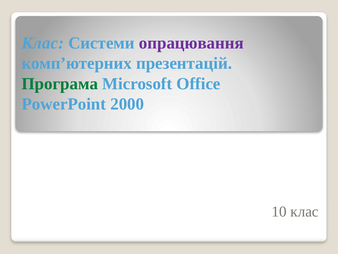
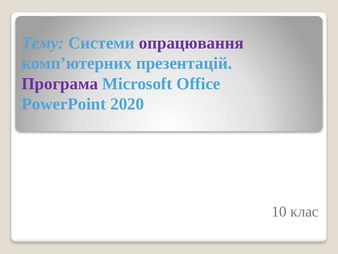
Клас at (43, 43): Клас -> Тему
Програма colour: green -> purple
2000: 2000 -> 2020
